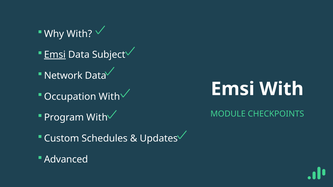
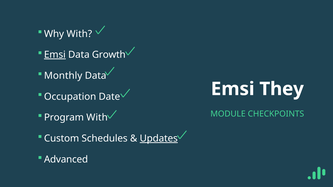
Subject: Subject -> Growth
Network: Network -> Monthly
Emsi With: With -> They
Occupation With: With -> Date
Updates underline: none -> present
